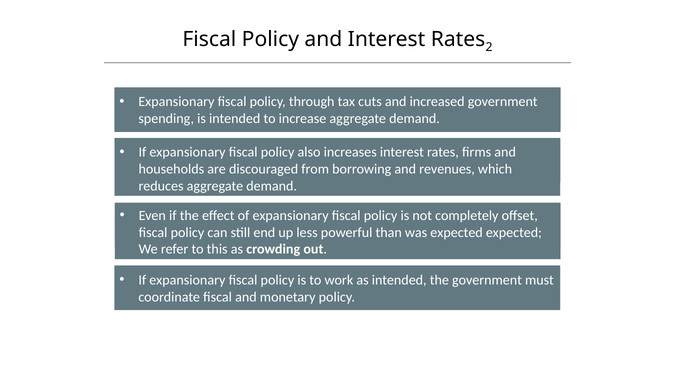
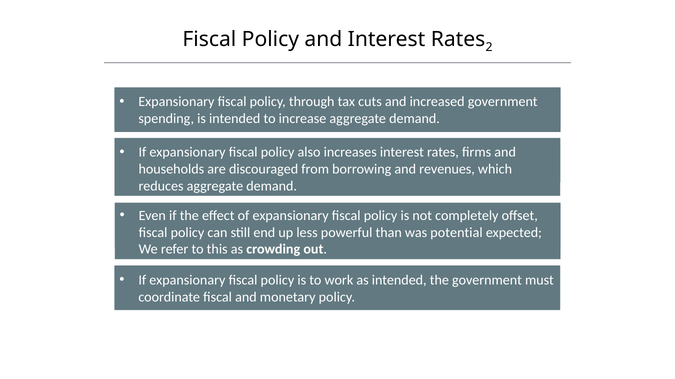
was expected: expected -> potential
